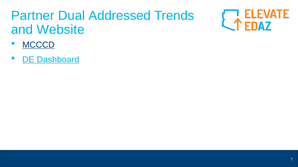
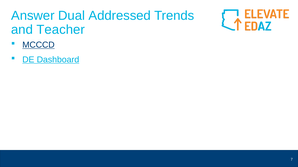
Partner: Partner -> Answer
Website: Website -> Teacher
